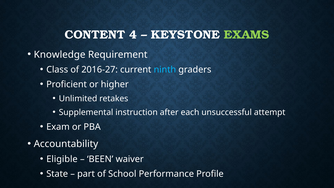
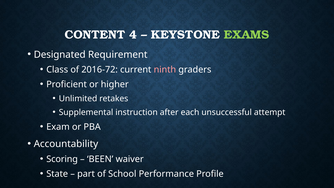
Knowledge: Knowledge -> Designated
2016-27: 2016-27 -> 2016-72
ninth colour: light blue -> pink
Eligible: Eligible -> Scoring
